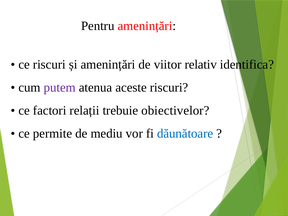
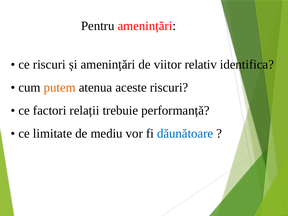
putem colour: purple -> orange
obiectivelor: obiectivelor -> performanță
permite: permite -> limitate
